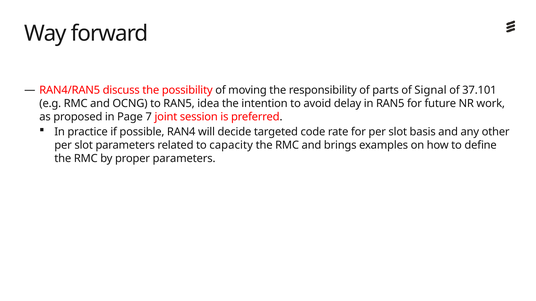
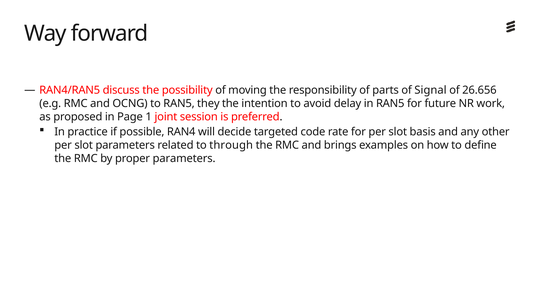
37.101: 37.101 -> 26.656
idea: idea -> they
7: 7 -> 1
capacity: capacity -> through
